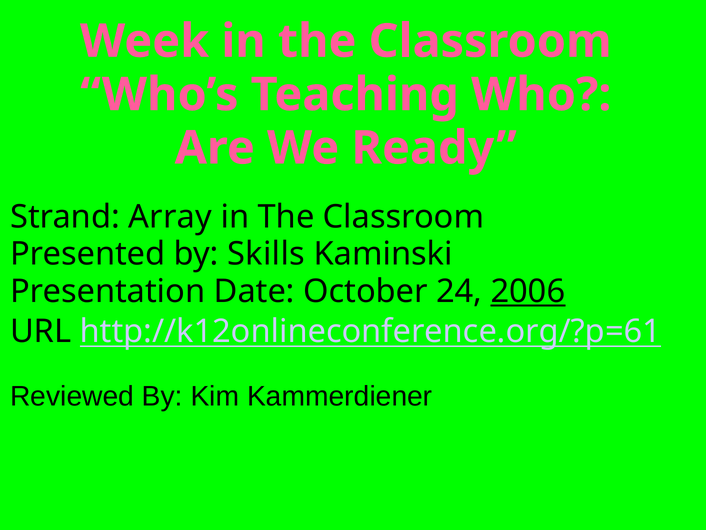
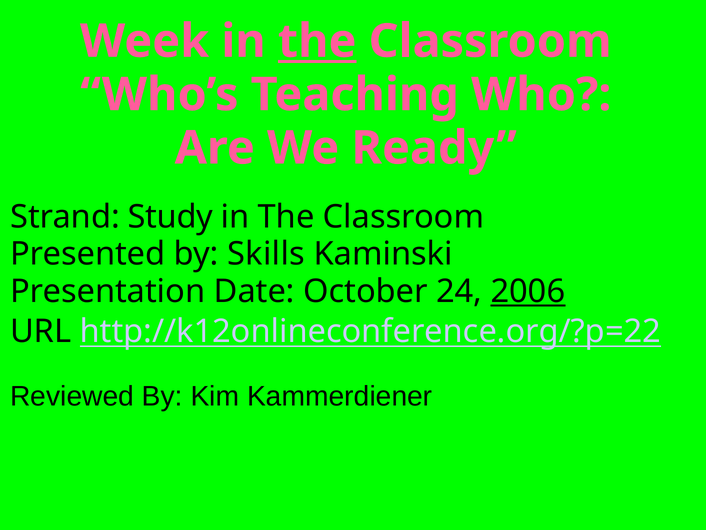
the at (317, 41) underline: none -> present
Array: Array -> Study
http://k12onlineconference.org/?p=61: http://k12onlineconference.org/?p=61 -> http://k12onlineconference.org/?p=22
